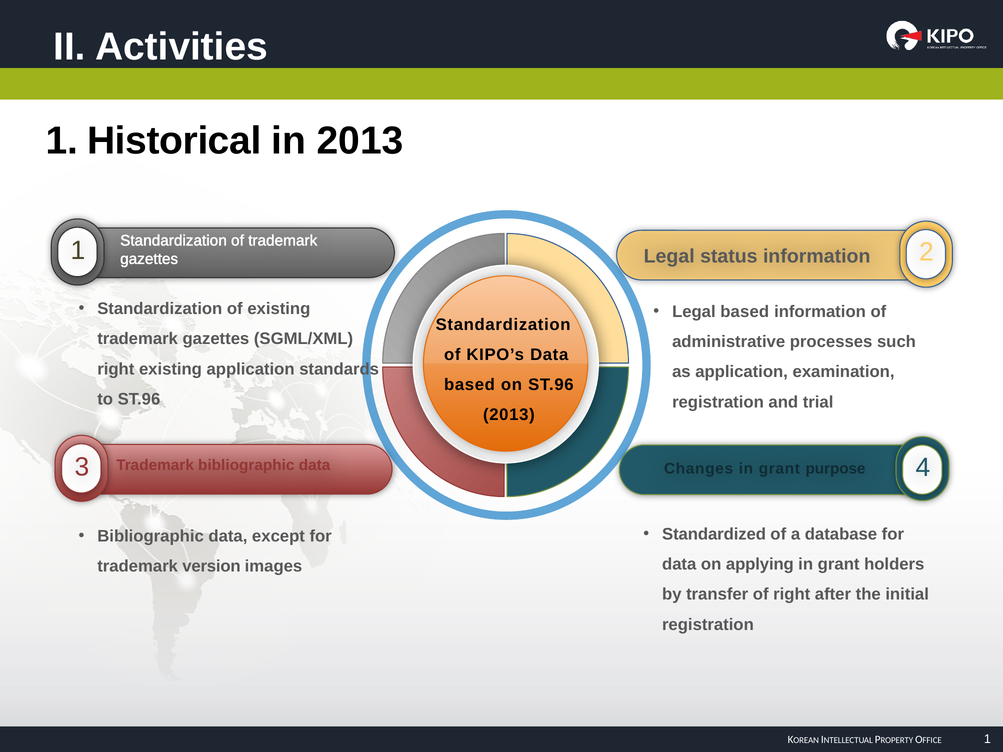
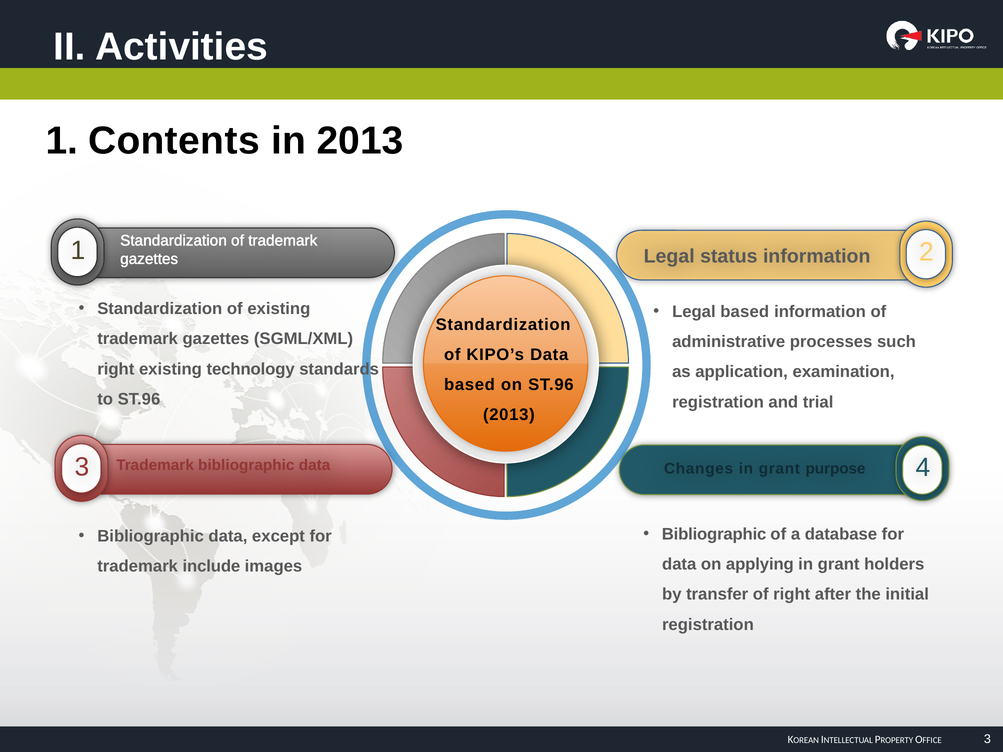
Historical: Historical -> Contents
existing application: application -> technology
Standardized at (714, 534): Standardized -> Bibliographic
version: version -> include
1 at (987, 739): 1 -> 3
